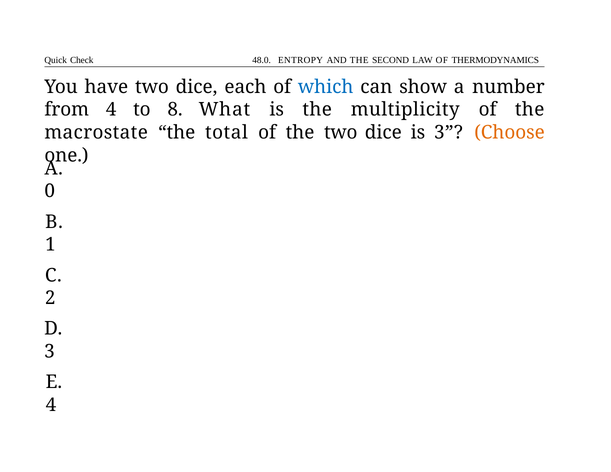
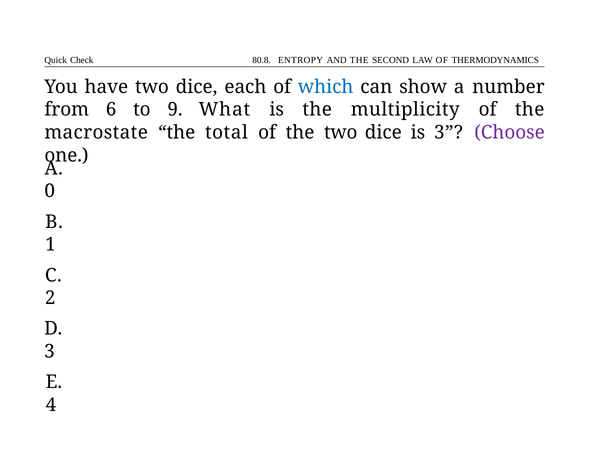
48.0: 48.0 -> 80.8
from 4: 4 -> 6
8: 8 -> 9
Choose colour: orange -> purple
